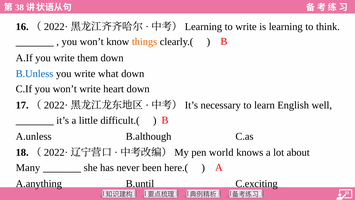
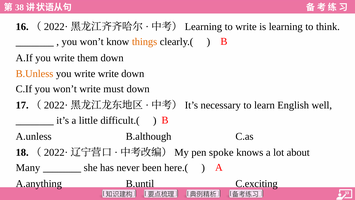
B.Unless colour: blue -> orange
write what: what -> write
heart: heart -> must
world: world -> spoke
